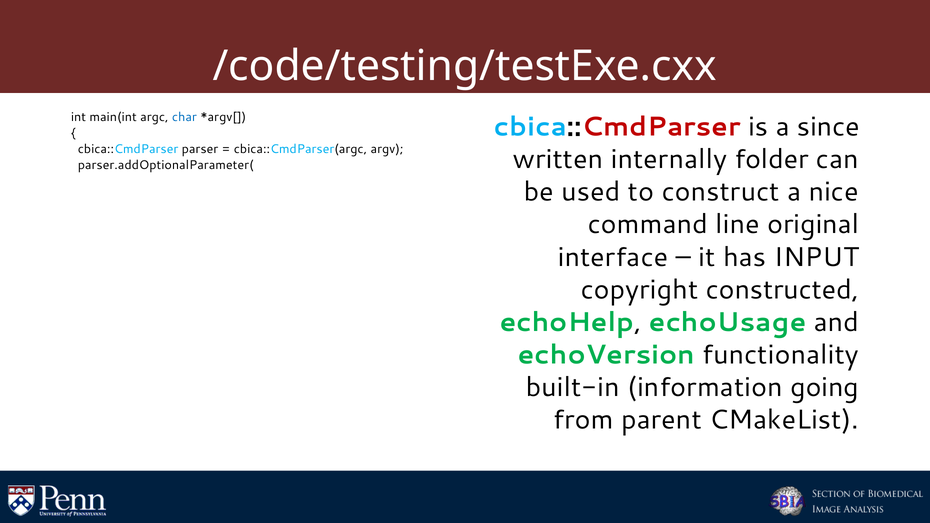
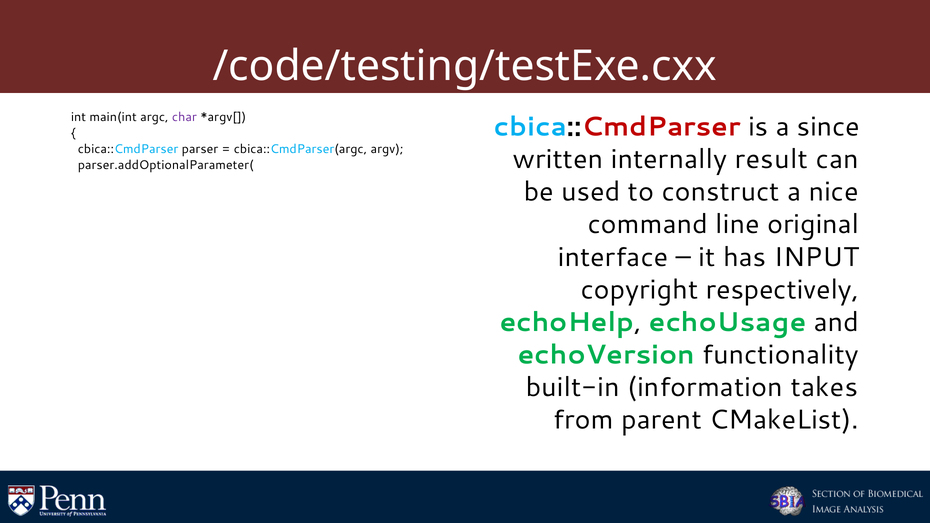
char colour: blue -> purple
folder: folder -> result
constructed: constructed -> respectively
information going: going -> takes
